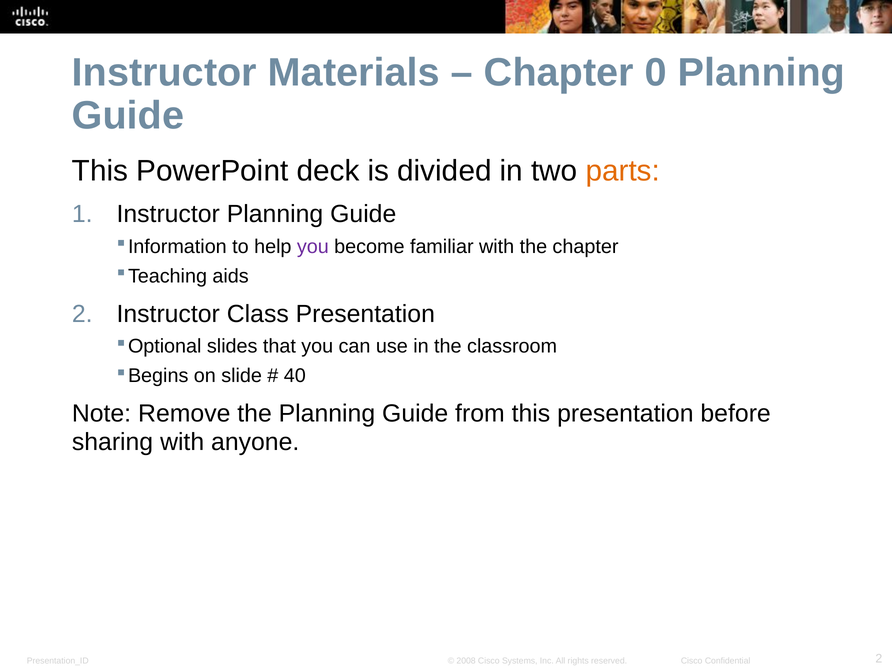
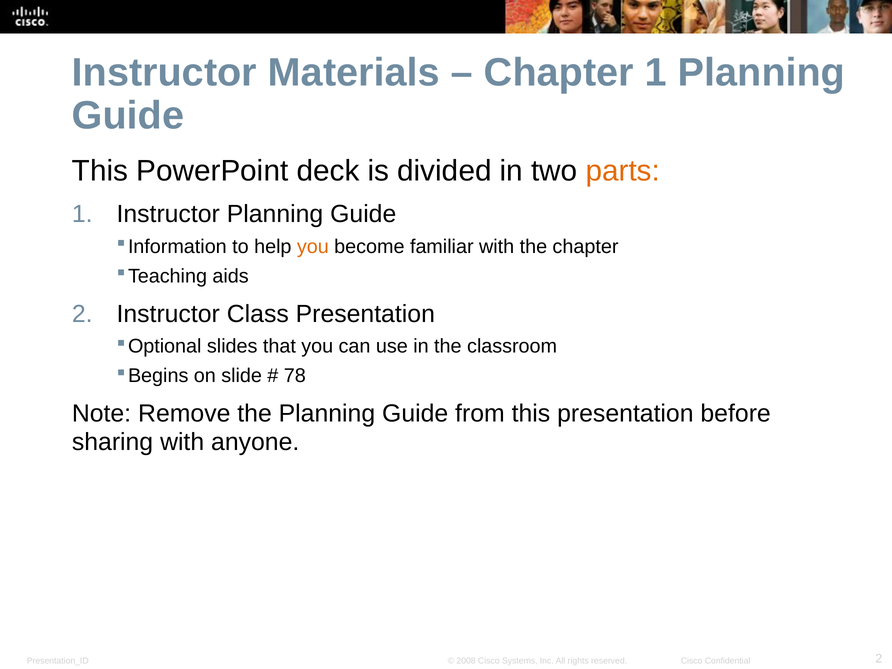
Chapter 0: 0 -> 1
you at (313, 247) colour: purple -> orange
40: 40 -> 78
